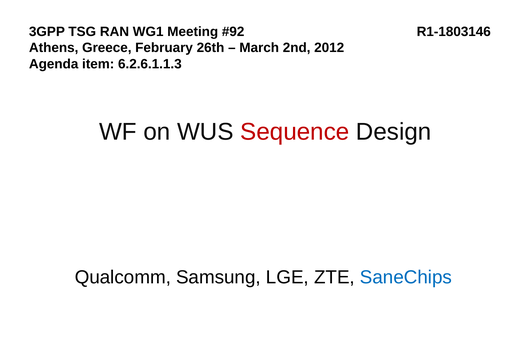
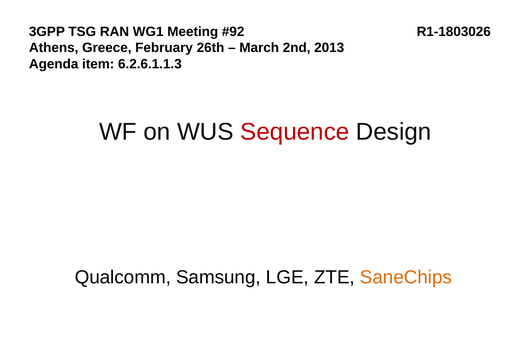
R1-1803146: R1-1803146 -> R1-1803026
2012: 2012 -> 2013
SaneChips colour: blue -> orange
